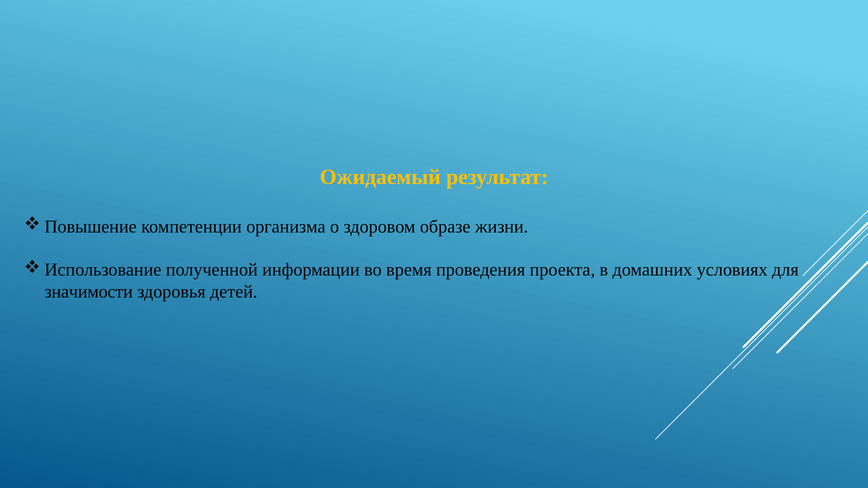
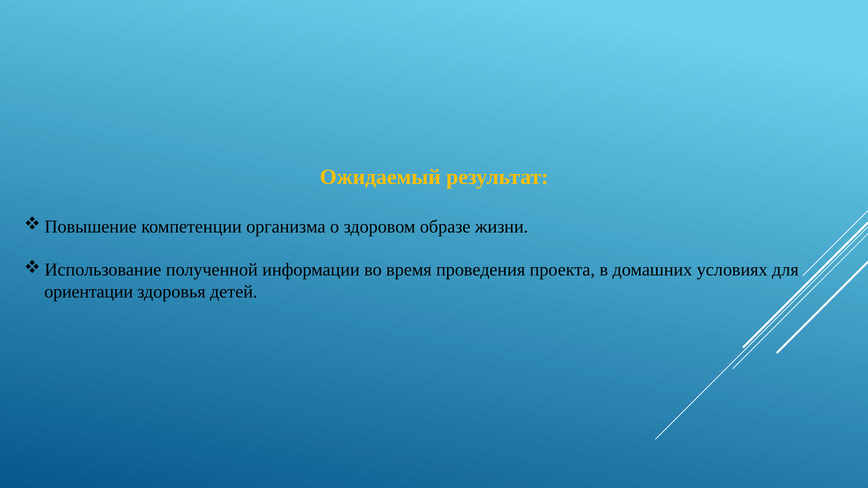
значимости: значимости -> ориентации
